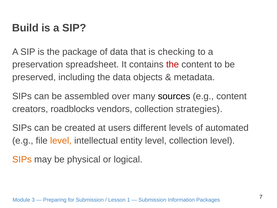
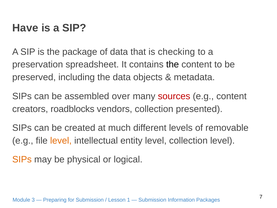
Build: Build -> Have
the at (173, 64) colour: red -> black
sources colour: black -> red
strategies: strategies -> presented
users: users -> much
automated: automated -> removable
